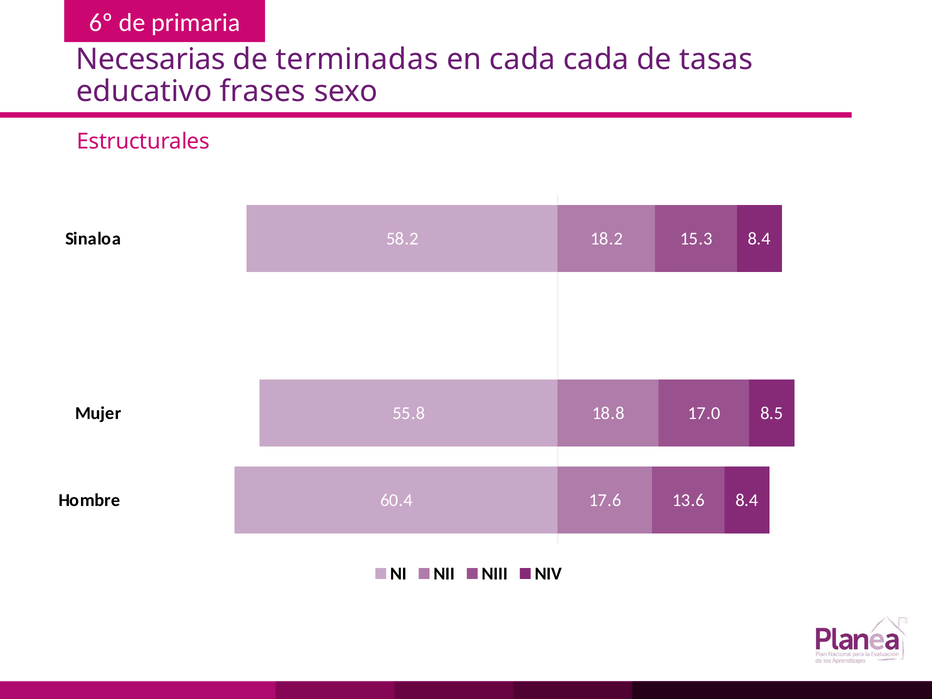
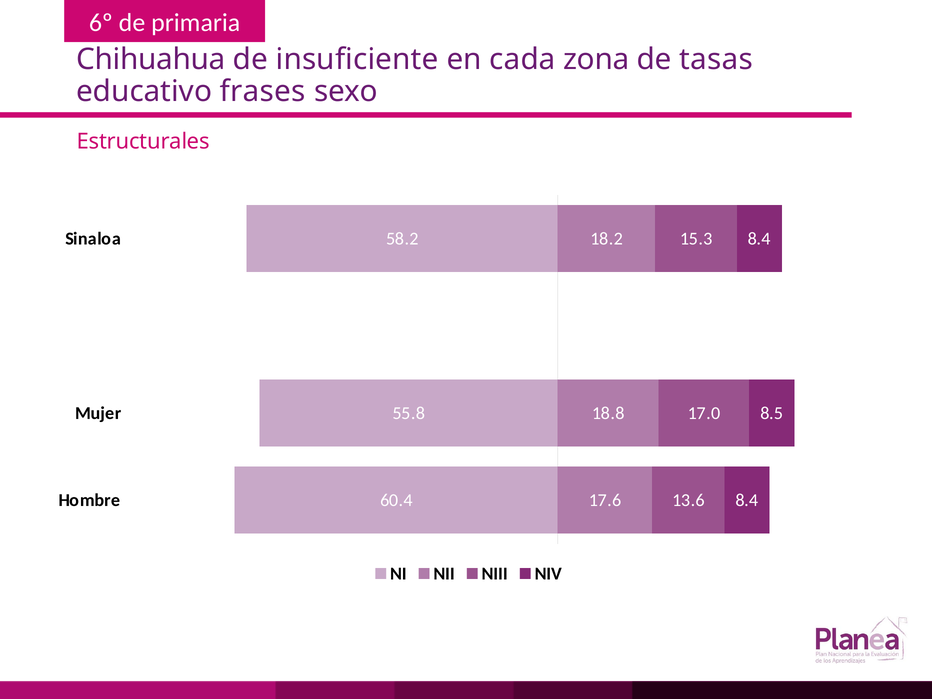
Necesarias: Necesarias -> Chihuahua
terminadas: terminadas -> insuficiente
cada cada: cada -> zona
